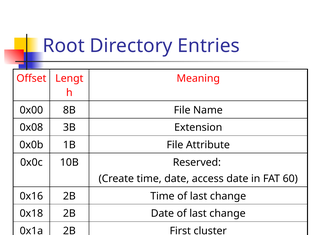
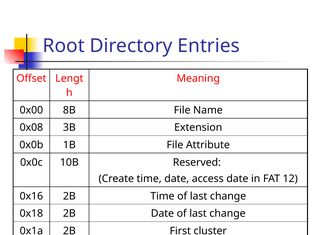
60: 60 -> 12
